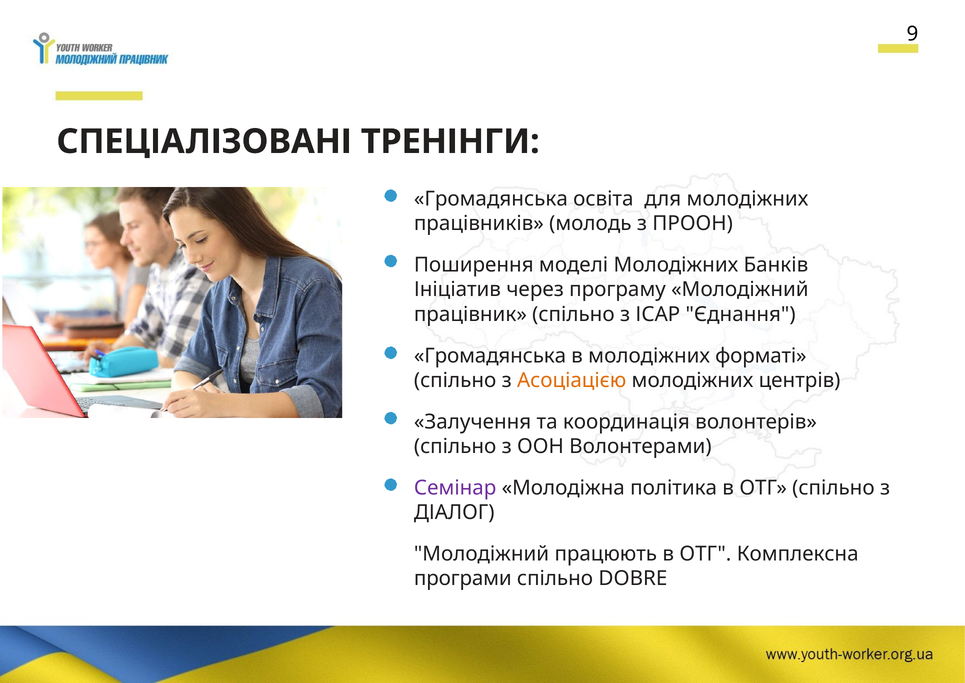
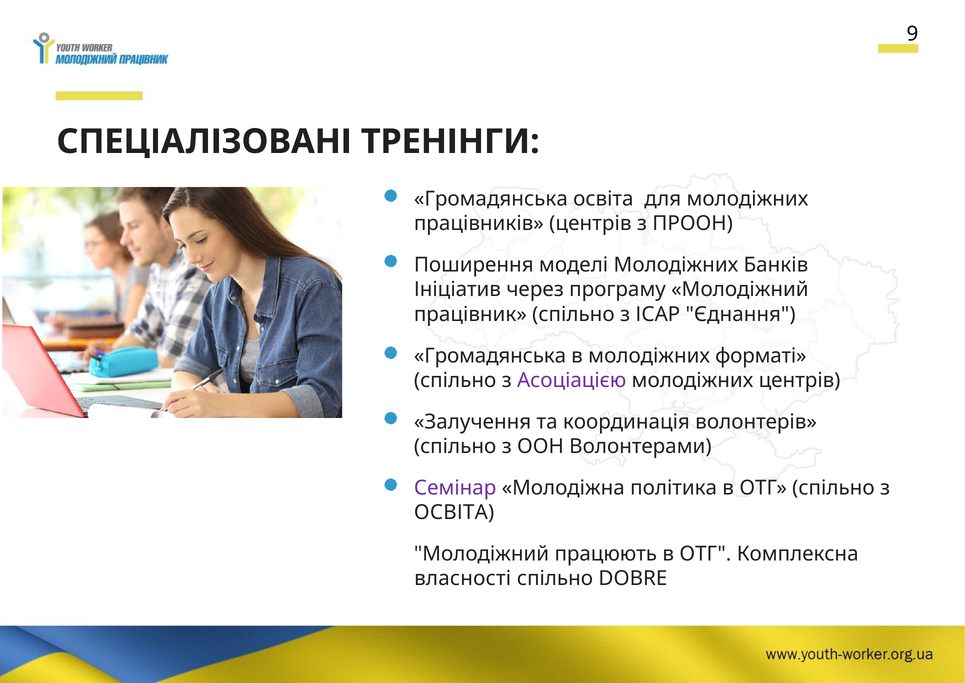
працівників молодь: молодь -> центрів
Асоціацією colour: orange -> purple
ДІАЛОГ at (454, 512): ДІАЛОГ -> ОСВІТА
програми: програми -> власності
